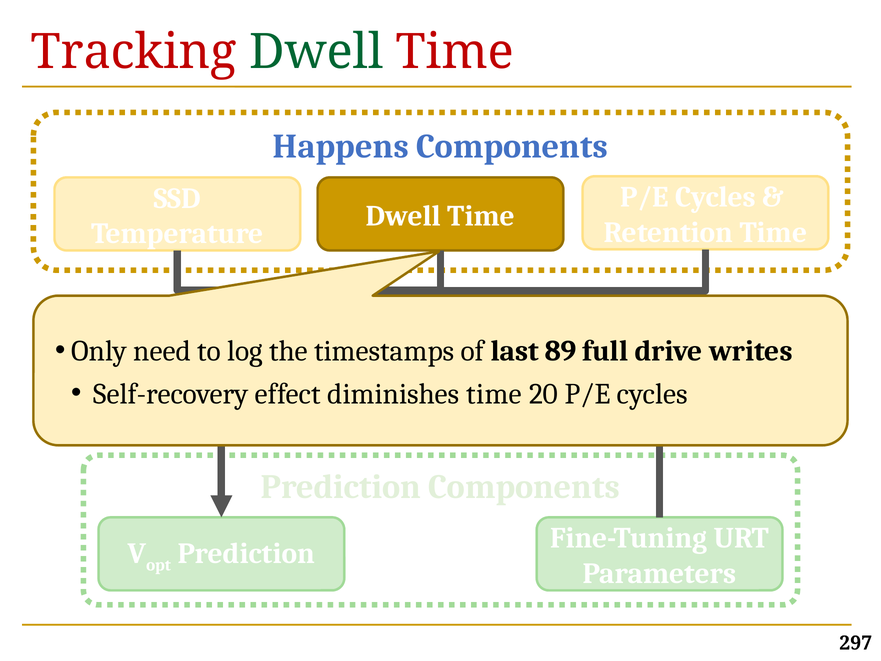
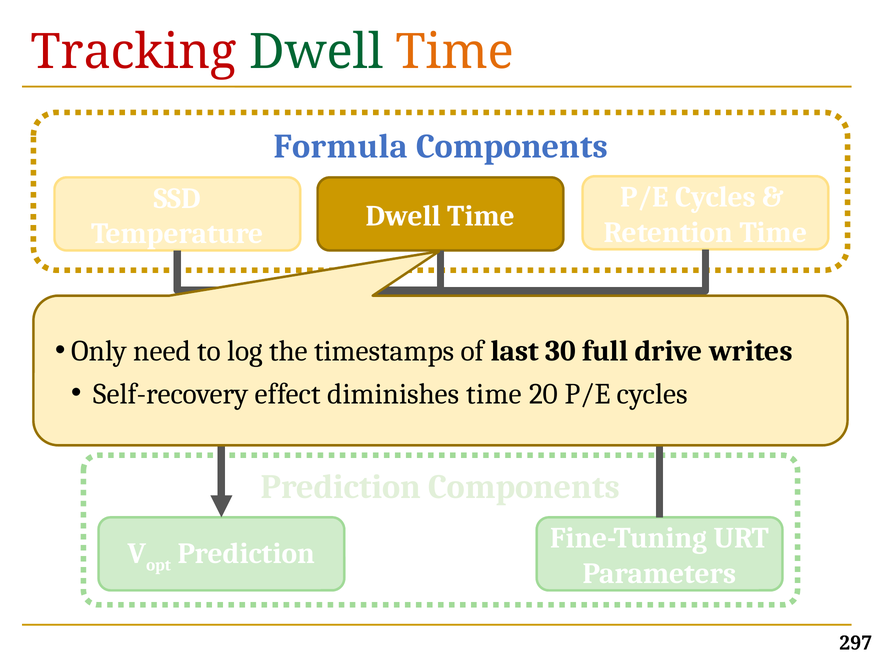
Time at (455, 52) colour: red -> orange
Happens: Happens -> Formula
89: 89 -> 30
